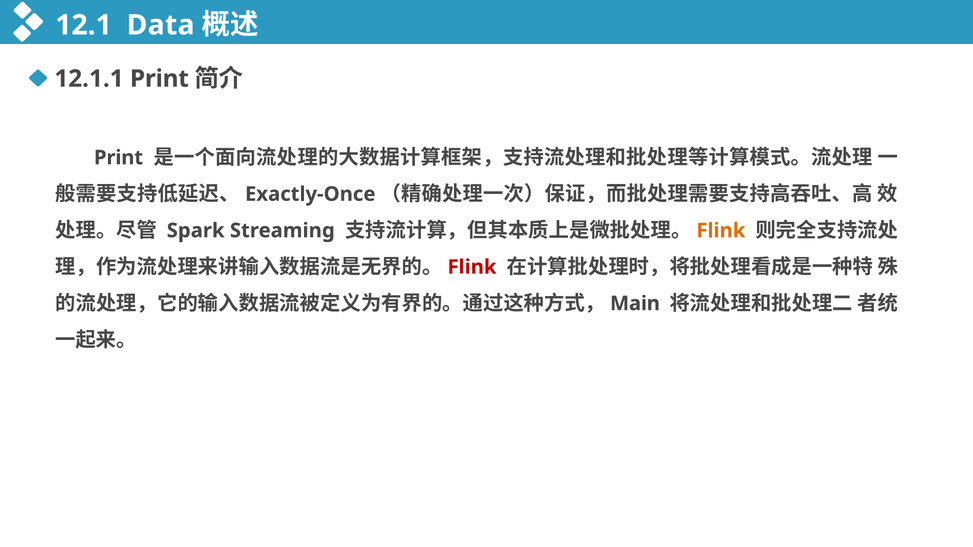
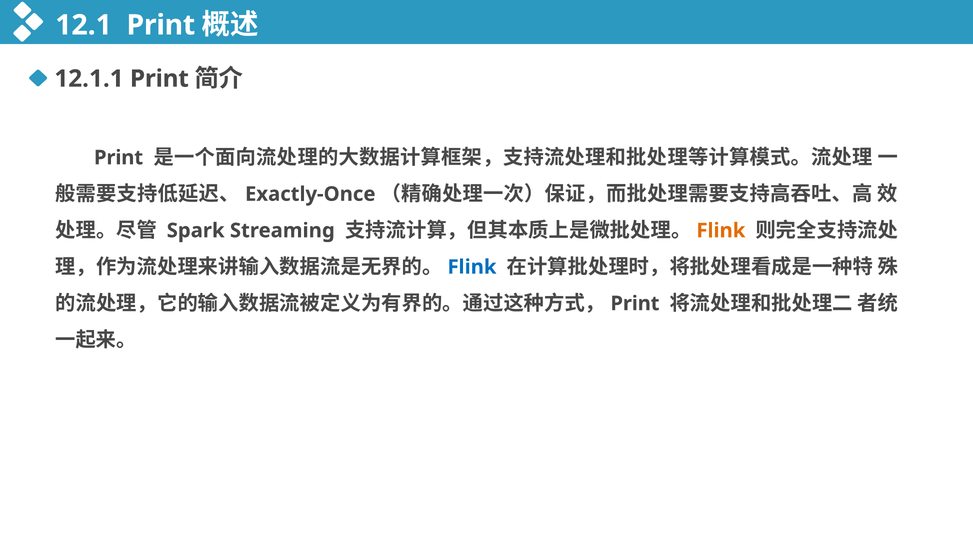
12.1 Data: Data -> Print
Flink at (472, 267) colour: red -> blue
Main at (635, 304): Main -> Print
